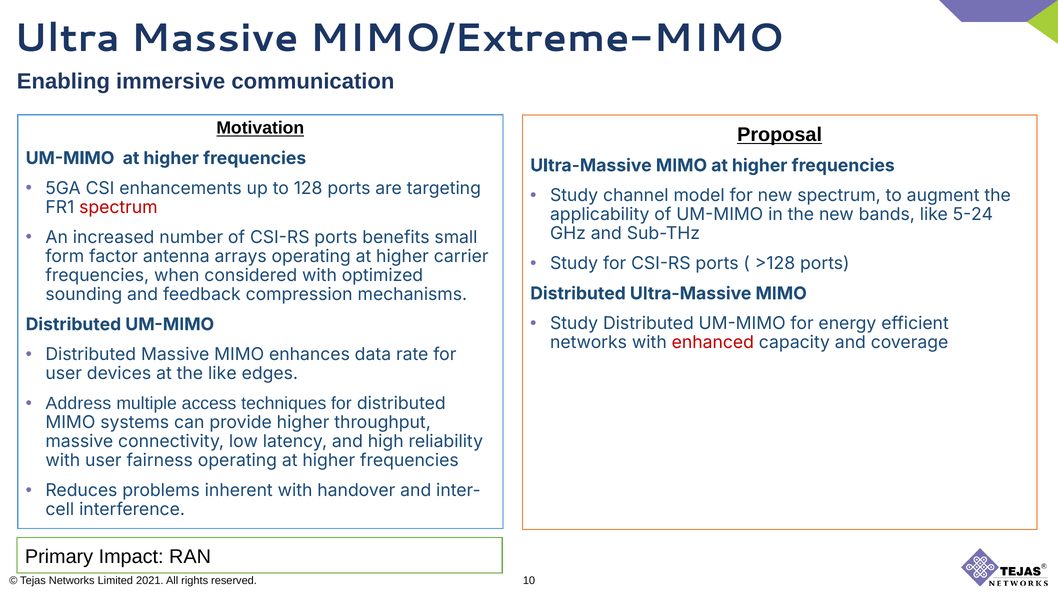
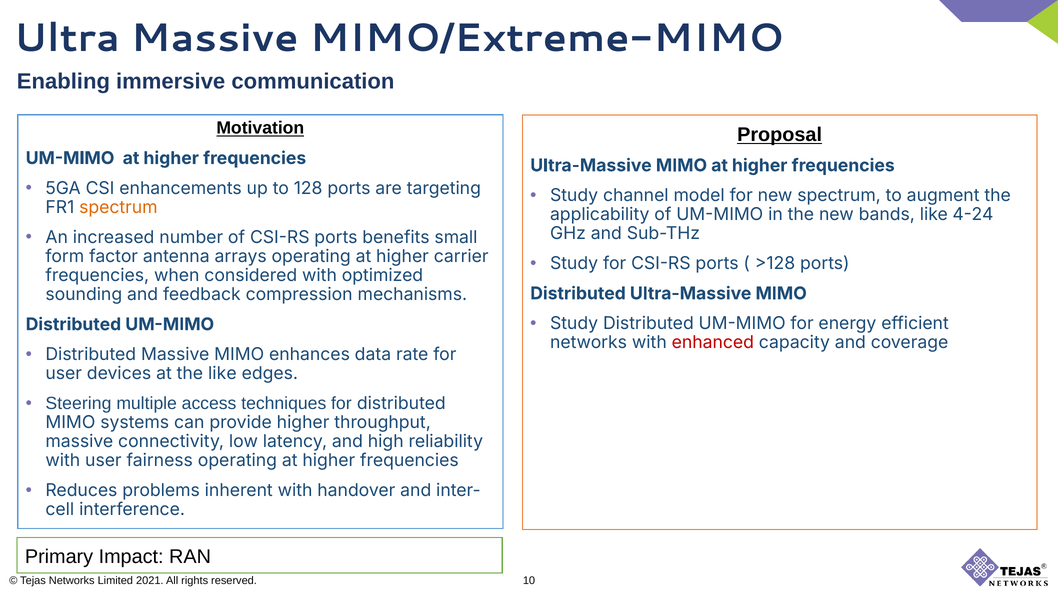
spectrum at (118, 207) colour: red -> orange
5-24: 5-24 -> 4-24
Address: Address -> Steering
